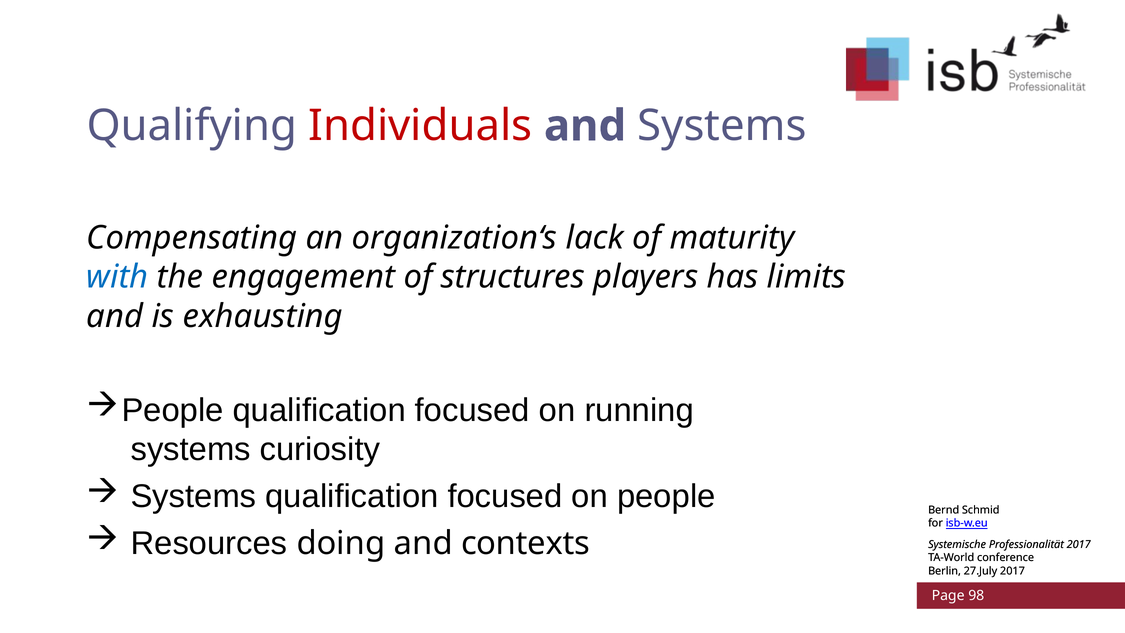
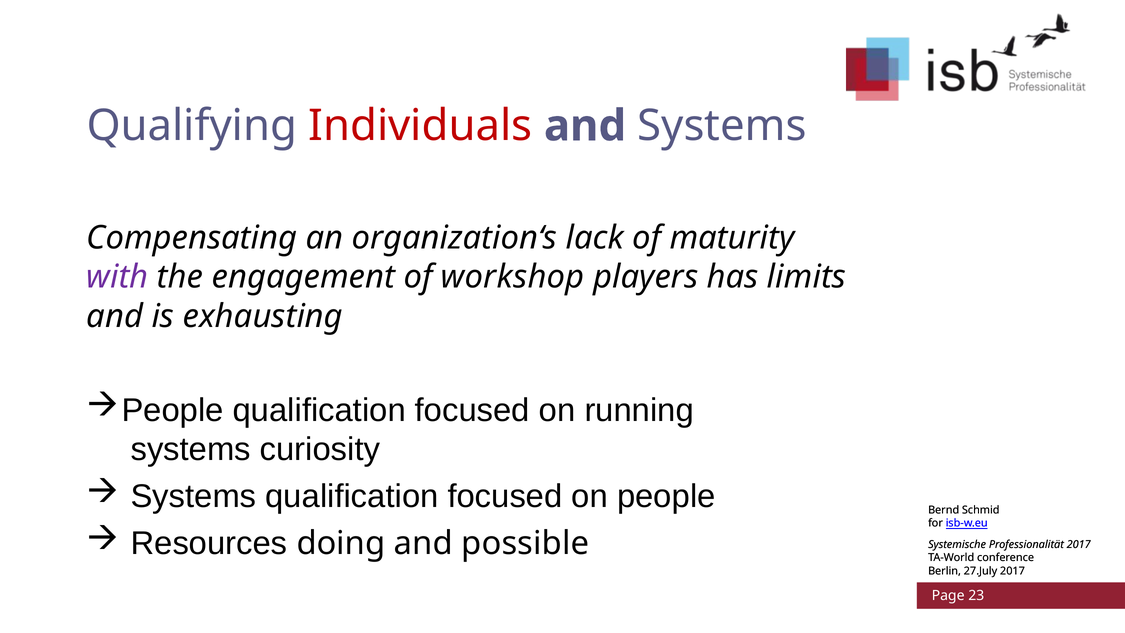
with colour: blue -> purple
structures: structures -> workshop
contexts: contexts -> possible
98: 98 -> 23
